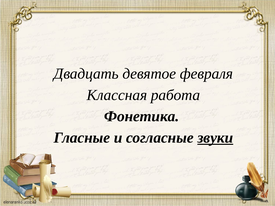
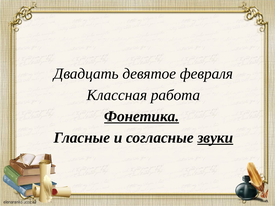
Фонетика underline: none -> present
